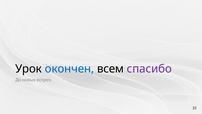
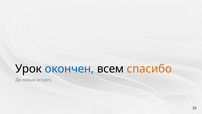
спасибо colour: purple -> orange
